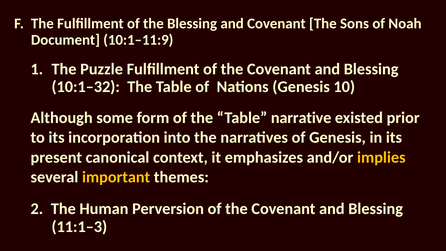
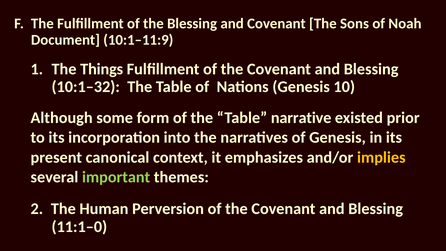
Puzzle: Puzzle -> Things
important colour: yellow -> light green
11:1–3: 11:1–3 -> 11:1–0
